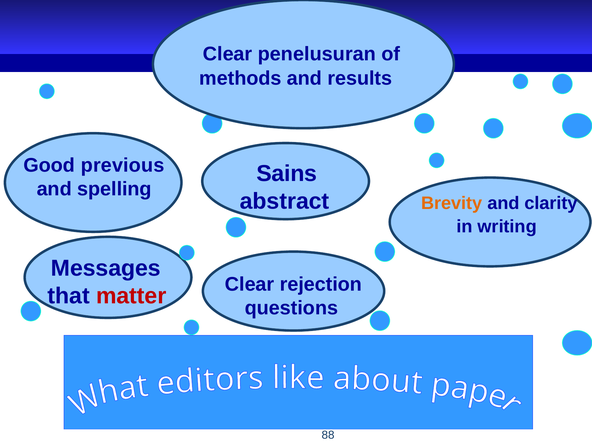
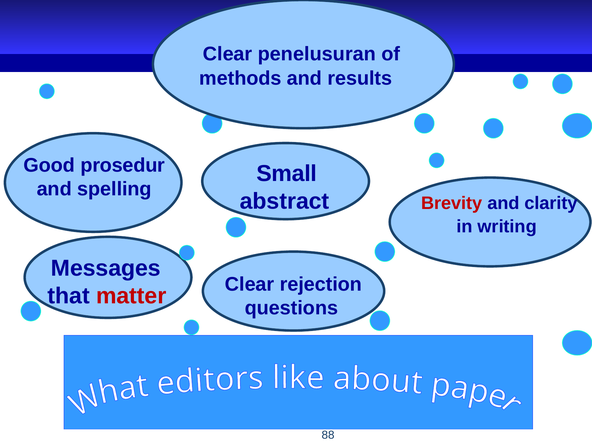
previous: previous -> prosedur
Sains: Sains -> Small
Brevity colour: orange -> red
